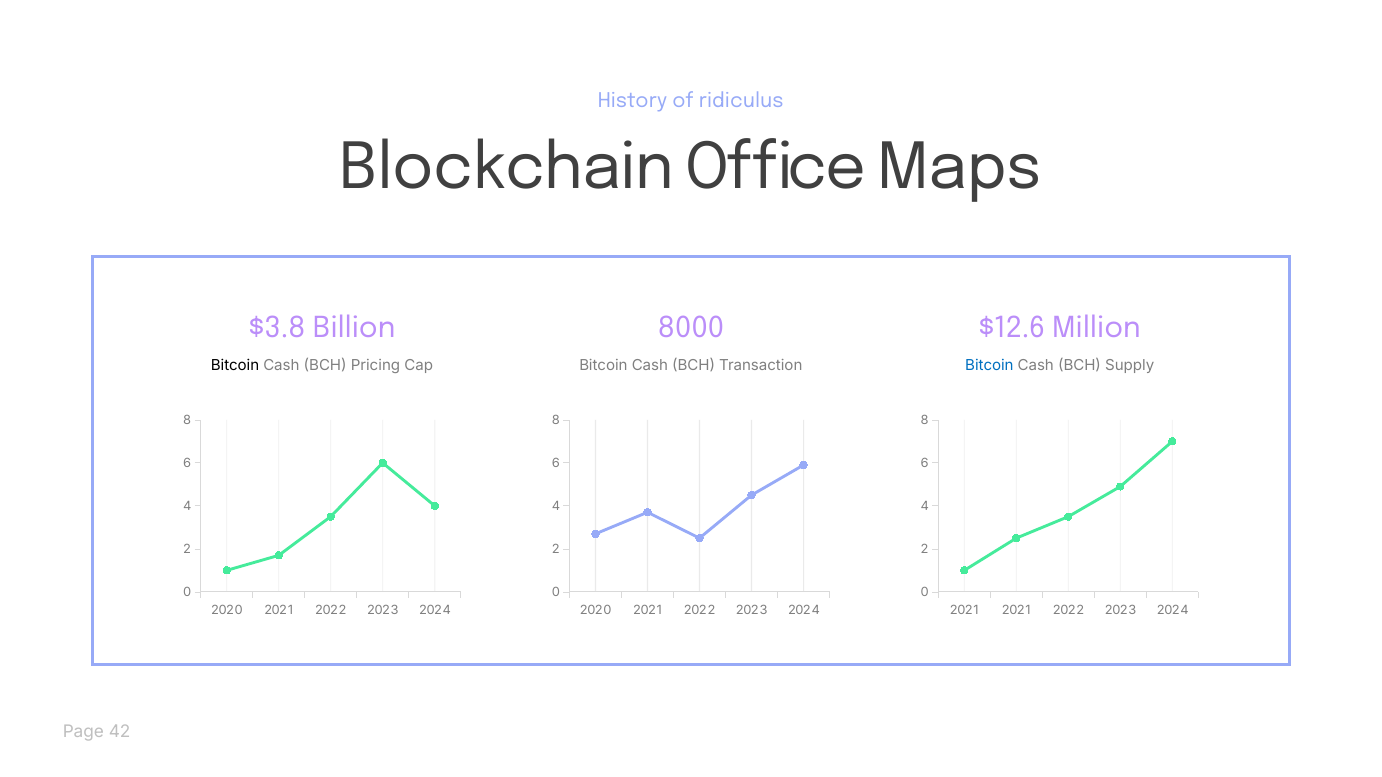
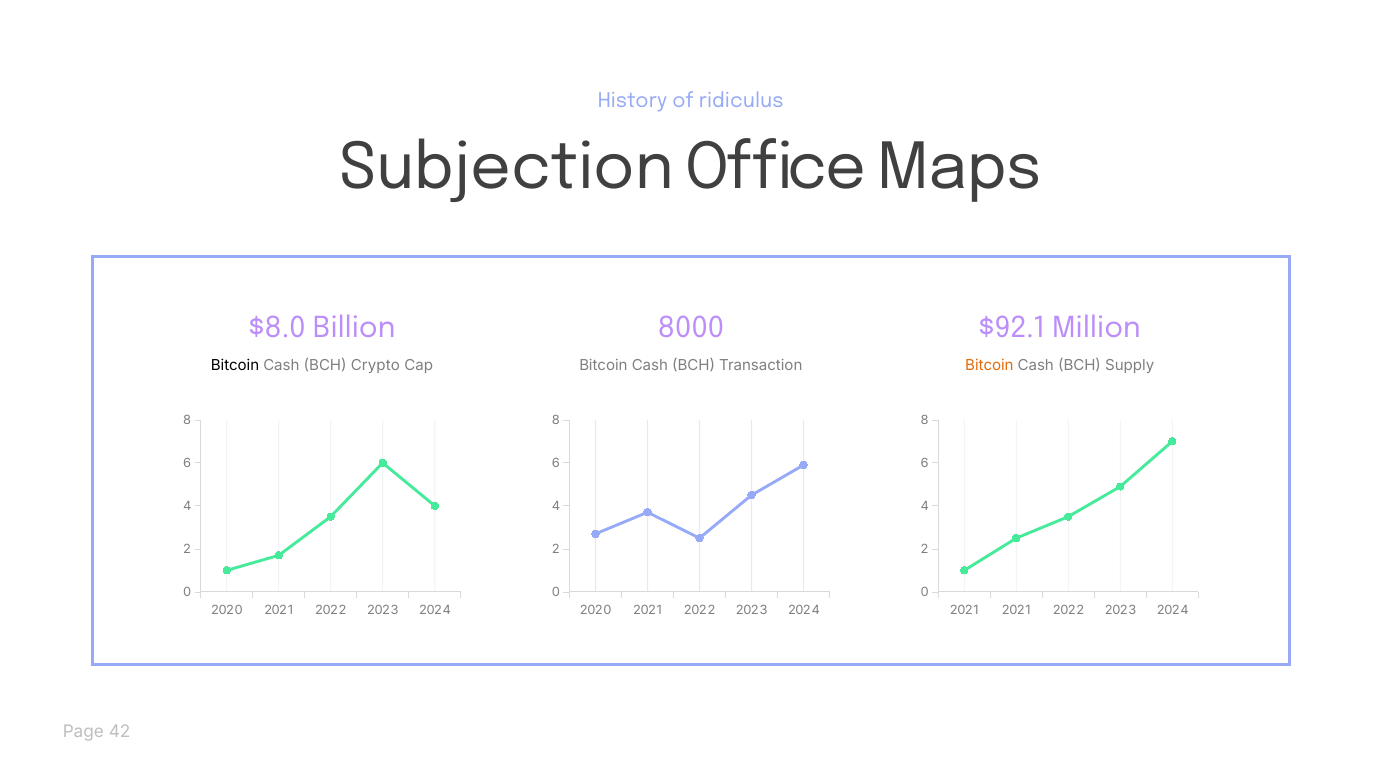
Blockchain: Blockchain -> Subjection
$3.8: $3.8 -> $8.0
$12.6: $12.6 -> $92.1
Pricing: Pricing -> Crypto
Bitcoin at (989, 366) colour: blue -> orange
